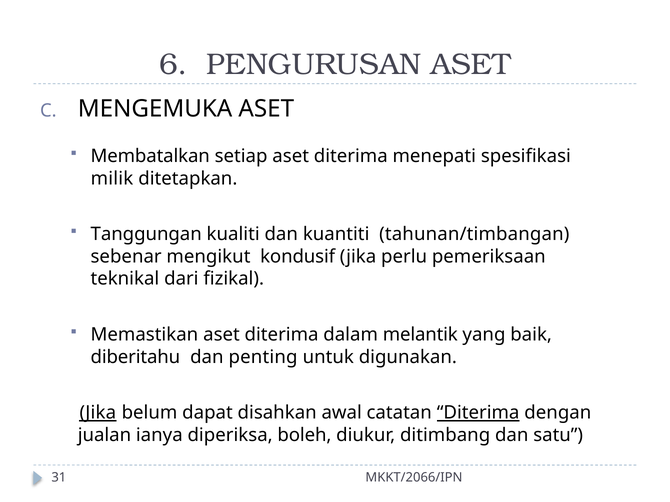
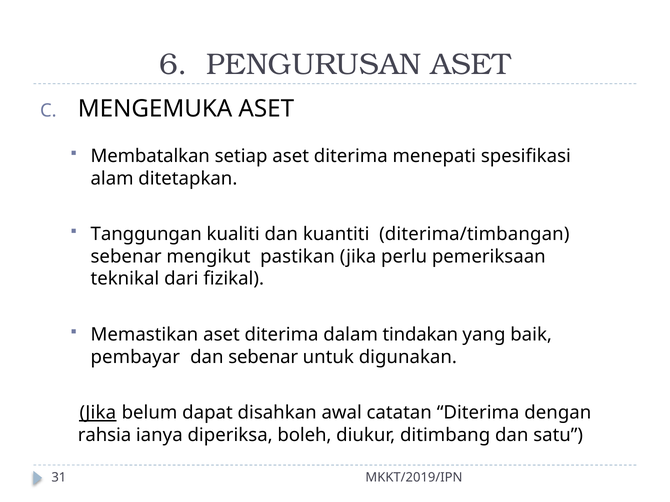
milik: milik -> alam
tahunan/timbangan: tahunan/timbangan -> diterima/timbangan
kondusif: kondusif -> pastikan
melantik: melantik -> tindakan
diberitahu: diberitahu -> pembayar
dan penting: penting -> sebenar
Diterima at (478, 413) underline: present -> none
jualan: jualan -> rahsia
MKKT/2066/IPN: MKKT/2066/IPN -> MKKT/2019/IPN
